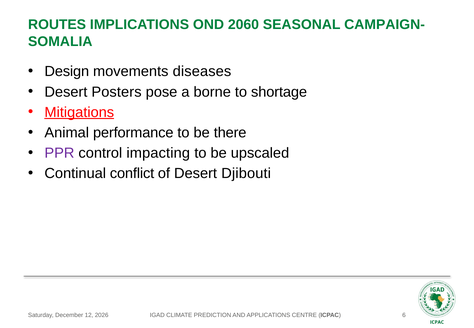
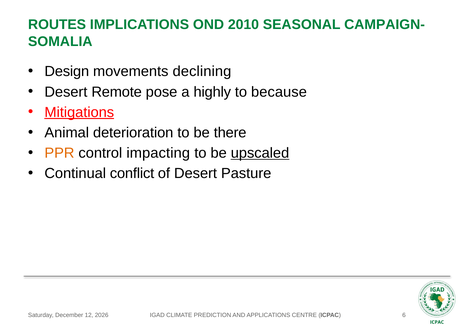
2060: 2060 -> 2010
diseases: diseases -> declining
Posters: Posters -> Remote
borne: borne -> highly
shortage: shortage -> because
performance: performance -> deterioration
PPR colour: purple -> orange
upscaled underline: none -> present
Djibouti: Djibouti -> Pasture
